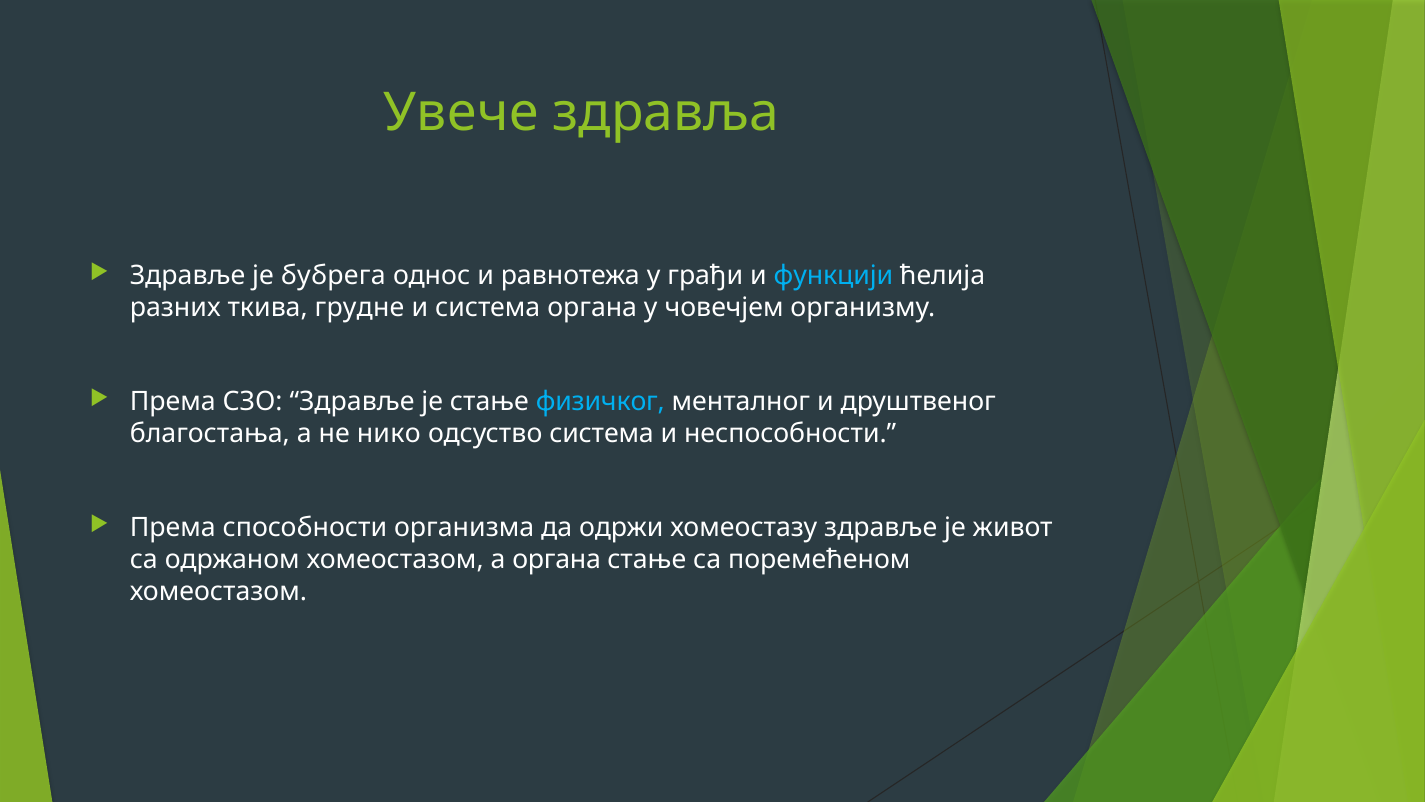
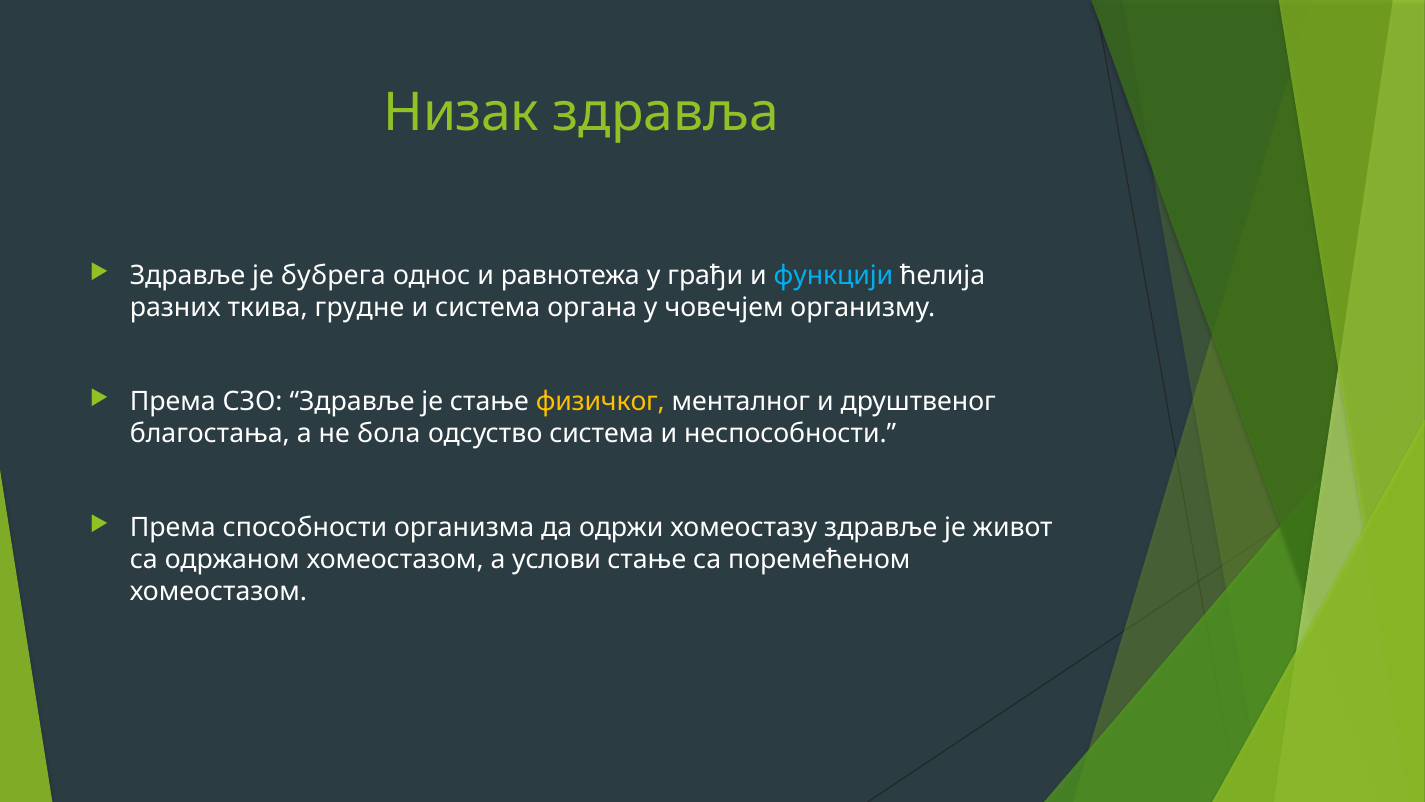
Увече: Увече -> Низак
физичког colour: light blue -> yellow
нико: нико -> бола
а органа: органа -> услови
